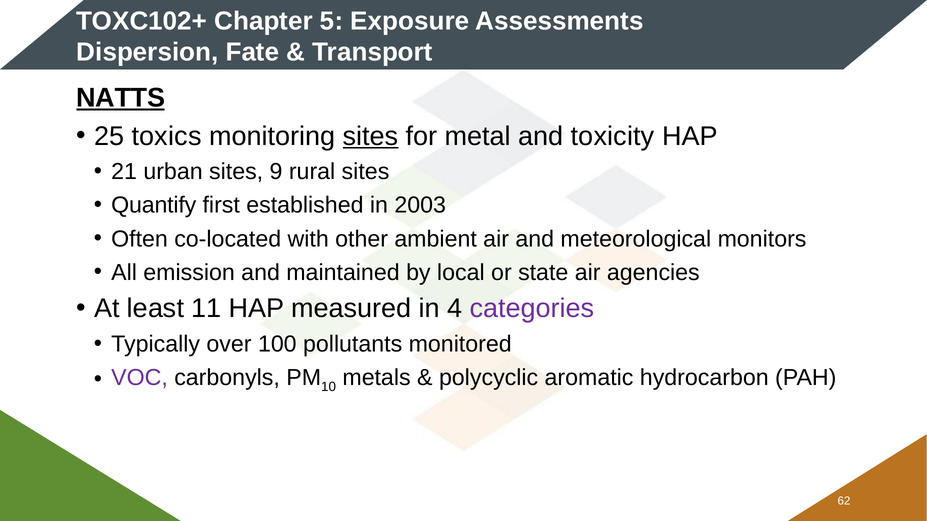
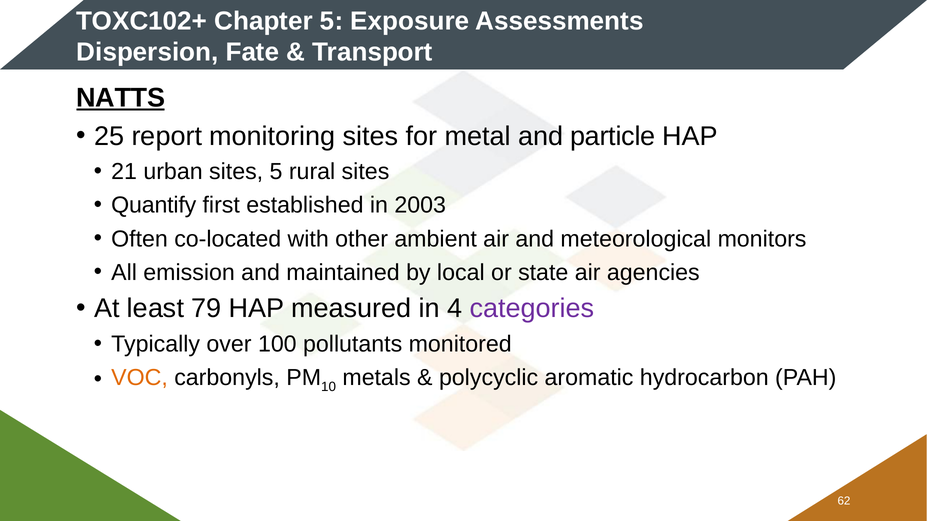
toxics: toxics -> report
sites at (371, 136) underline: present -> none
toxicity: toxicity -> particle
sites 9: 9 -> 5
11: 11 -> 79
VOC colour: purple -> orange
